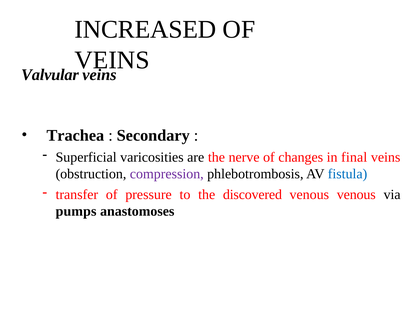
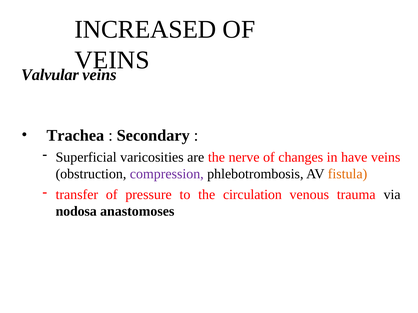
final: final -> have
fistula colour: blue -> orange
discovered: discovered -> circulation
venous venous: venous -> trauma
pumps: pumps -> nodosa
